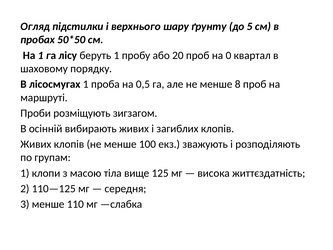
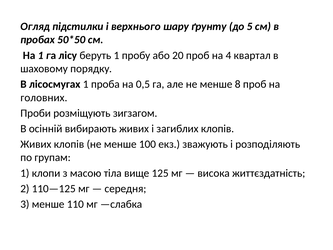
0: 0 -> 4
маршруті: маршруті -> головних
